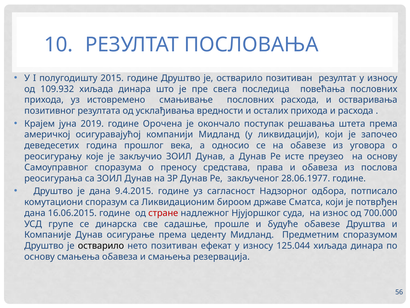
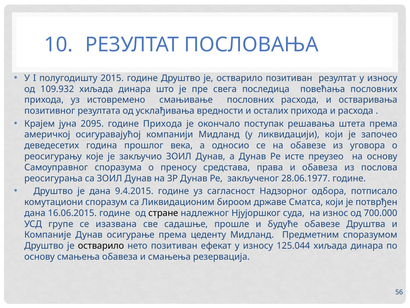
2019: 2019 -> 2095
године Орочена: Орочена -> Прихода
стране colour: red -> black
динарска: динарска -> изазвана
